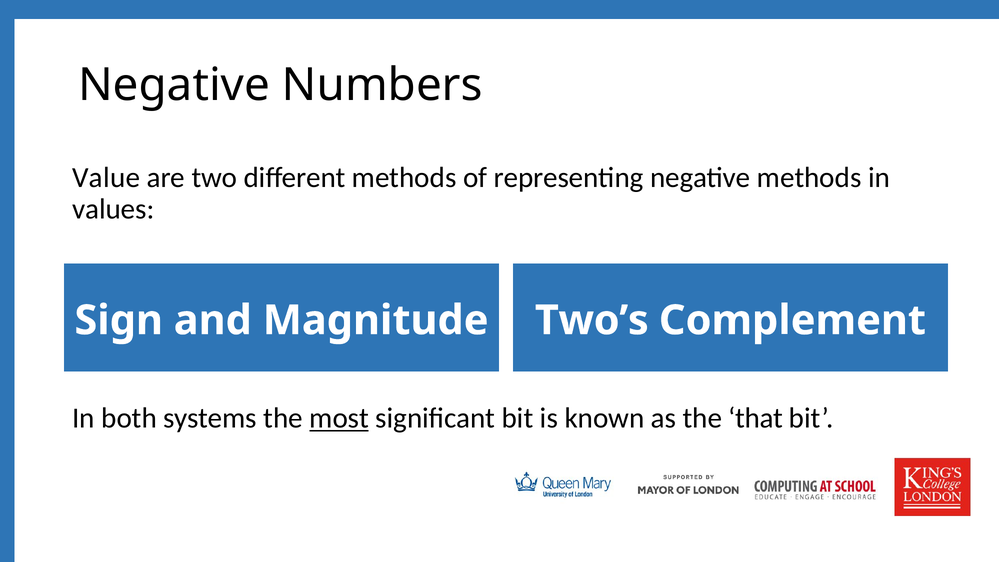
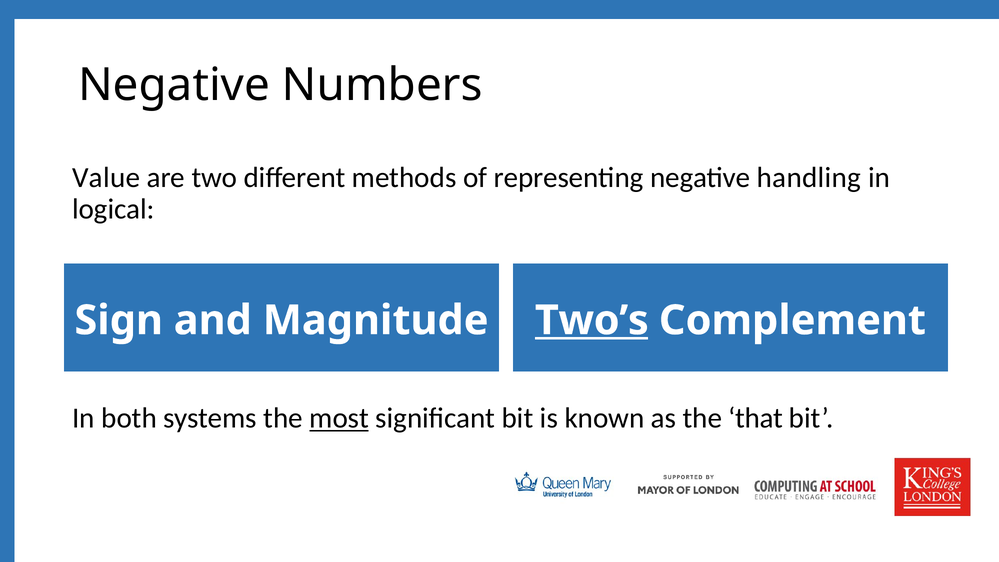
negative methods: methods -> handling
values: values -> logical
Two’s underline: none -> present
